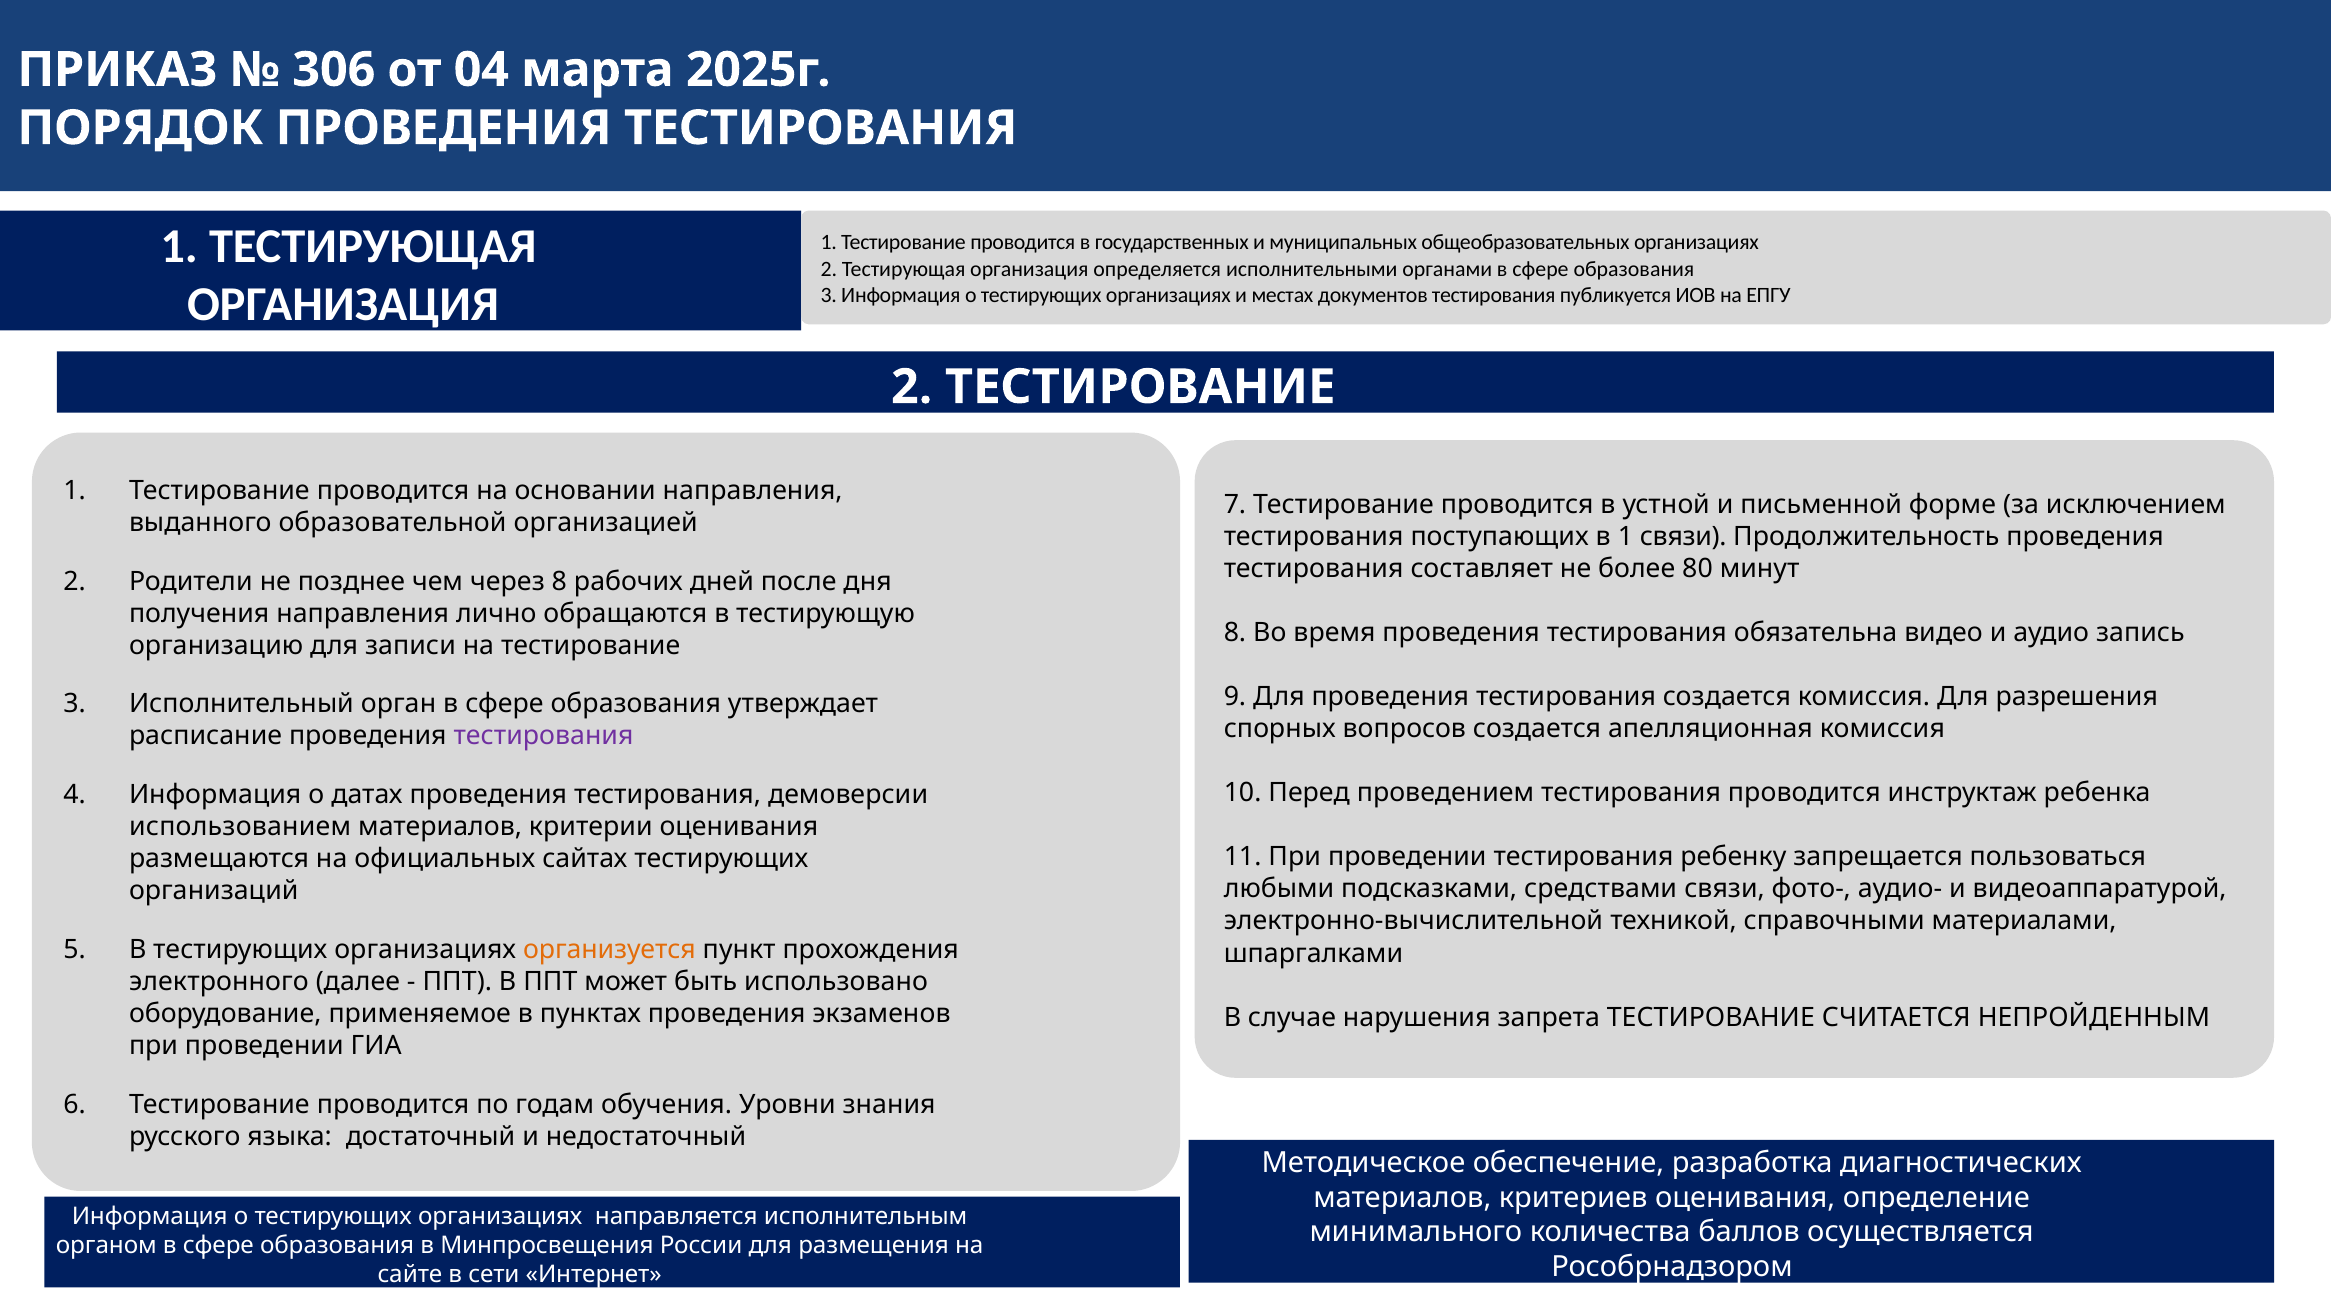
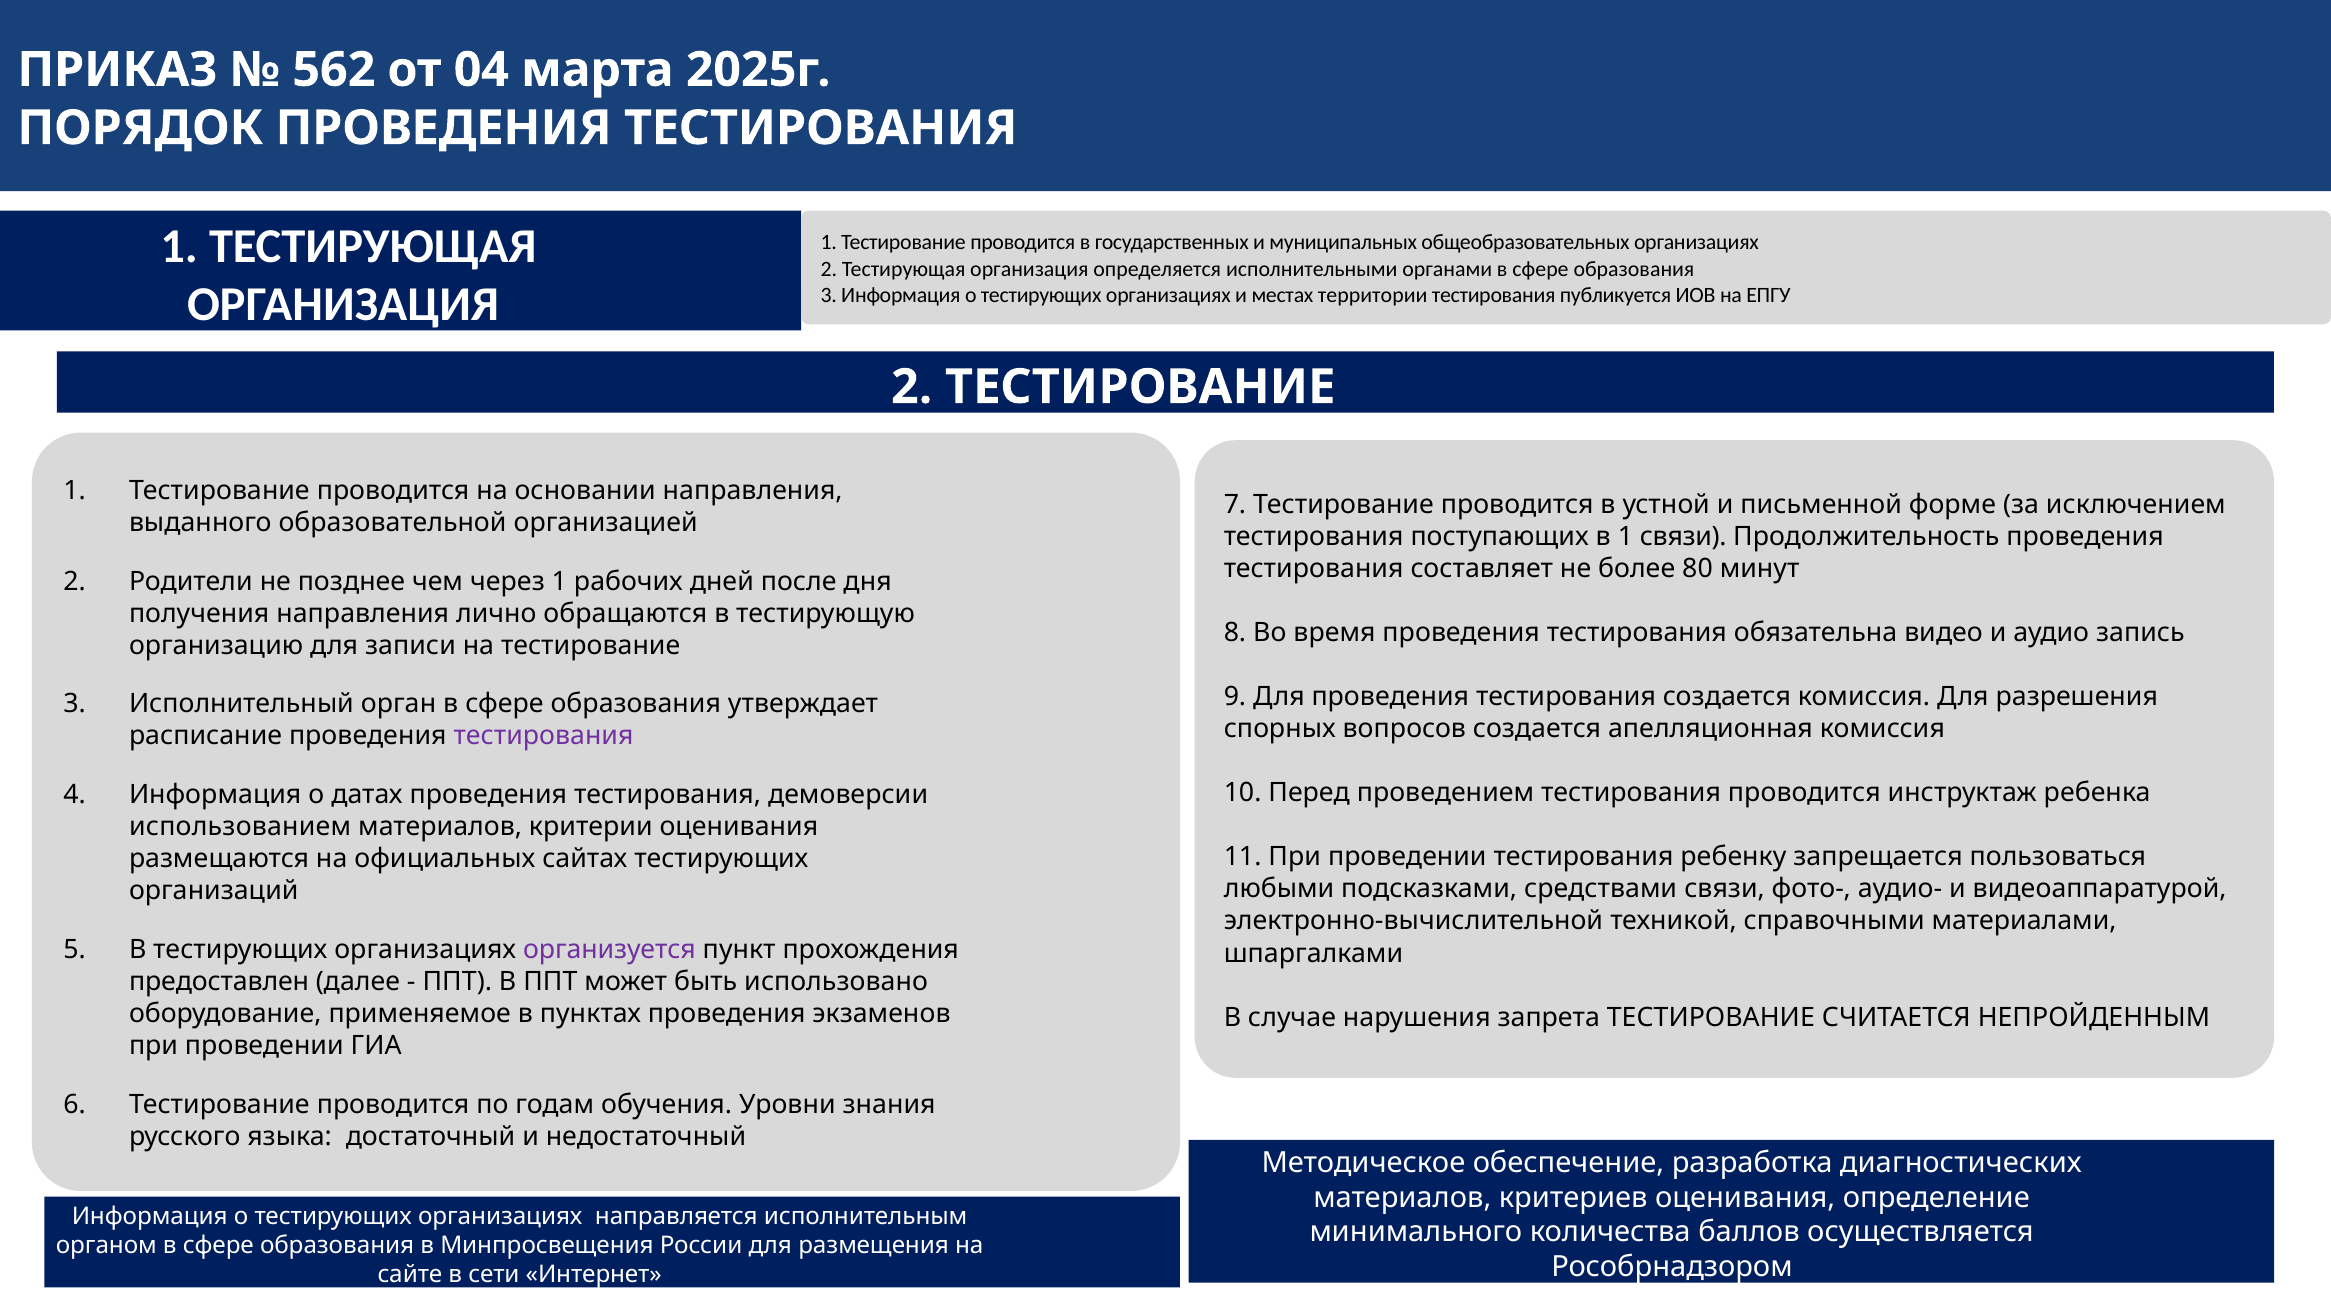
306: 306 -> 562
документов: документов -> территории
через 8: 8 -> 1
организуется colour: orange -> purple
электронного: электронного -> предоставлен
